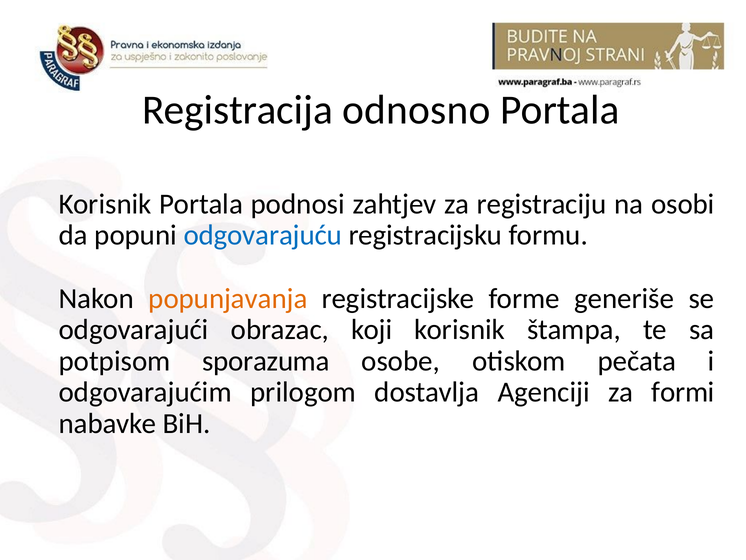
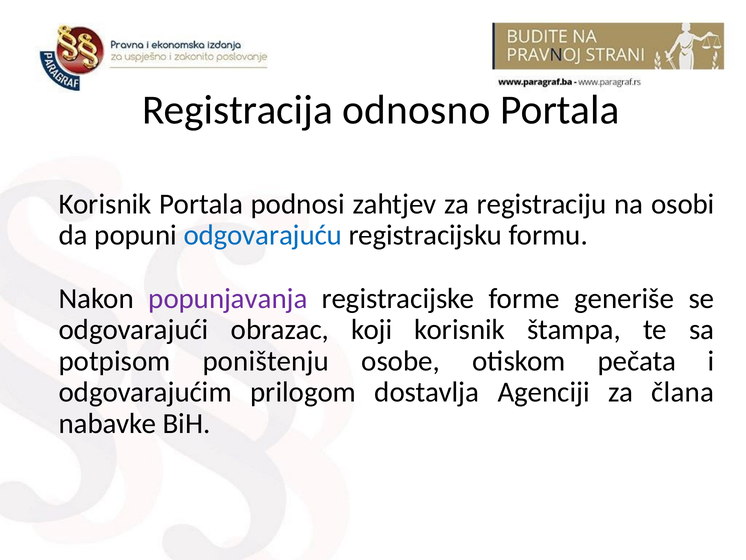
popunjavanja colour: orange -> purple
sporazuma: sporazuma -> poništenju
formi: formi -> člana
